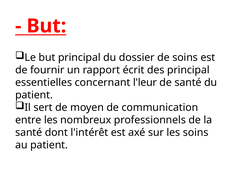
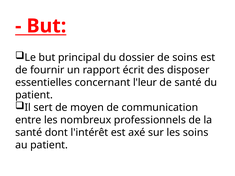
des principal: principal -> disposer
